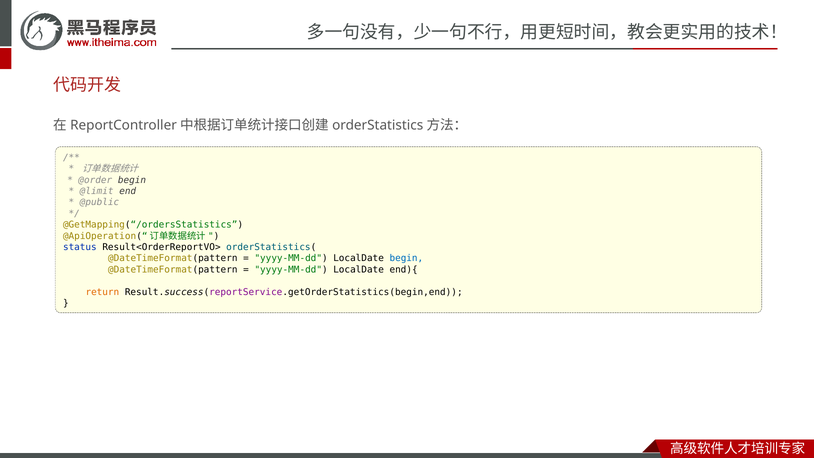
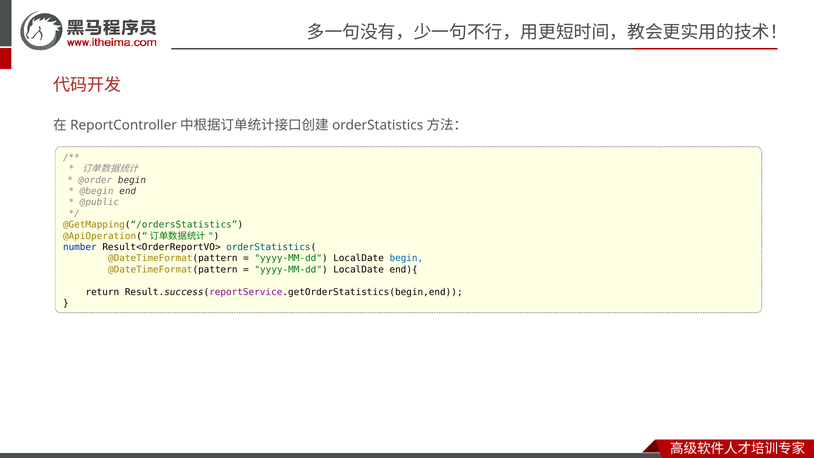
@limit: @limit -> @begin
status: status -> number
return colour: orange -> black
